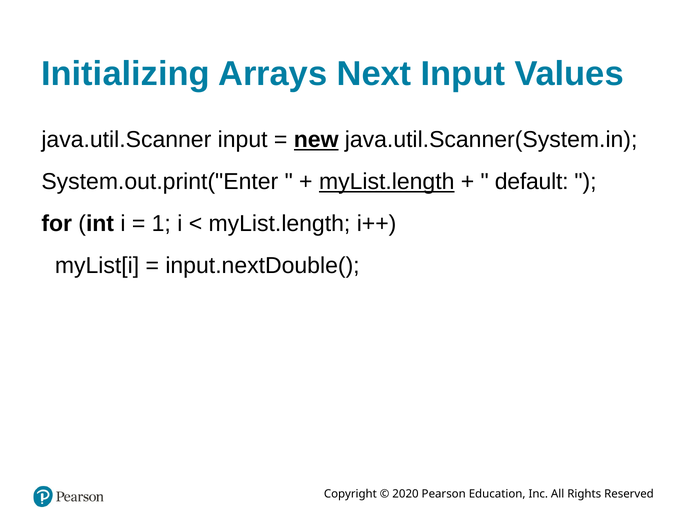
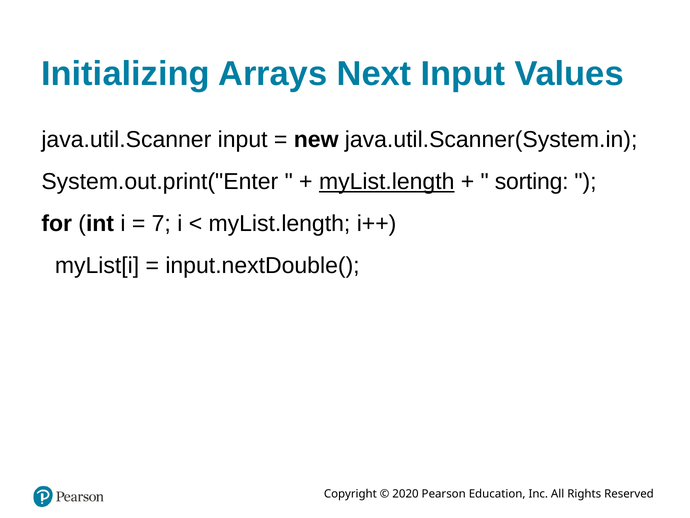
new underline: present -> none
default: default -> sorting
1: 1 -> 7
